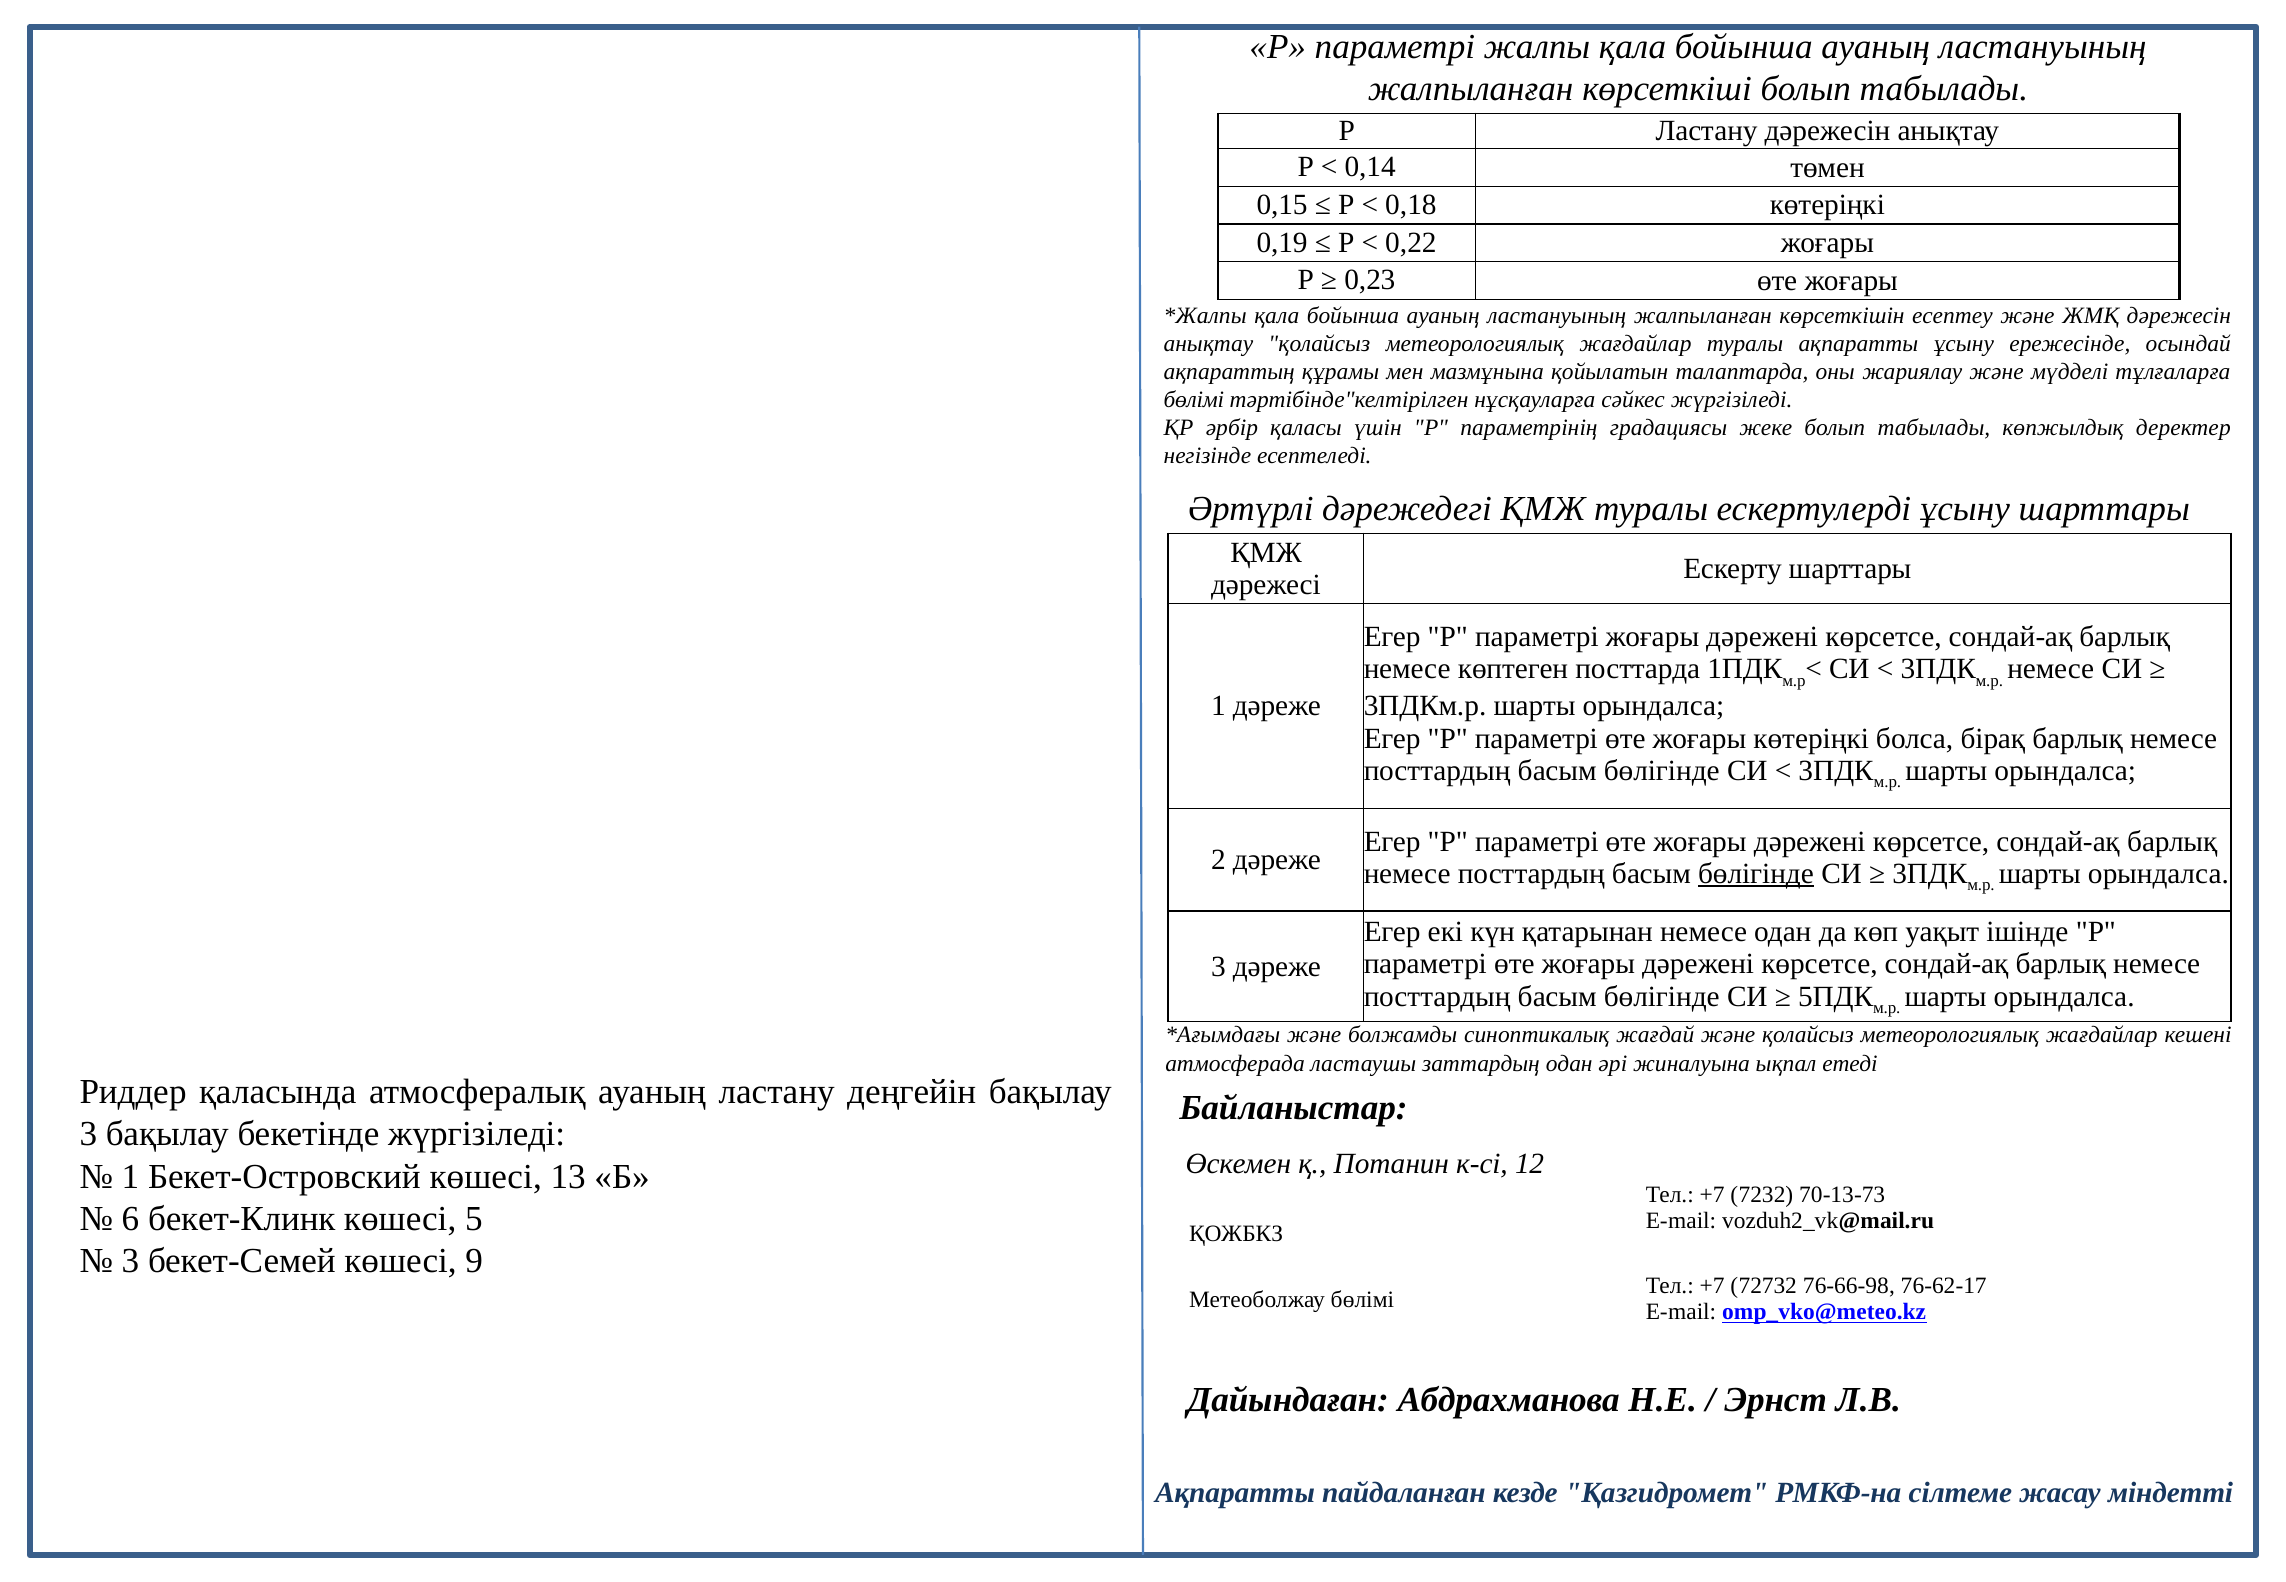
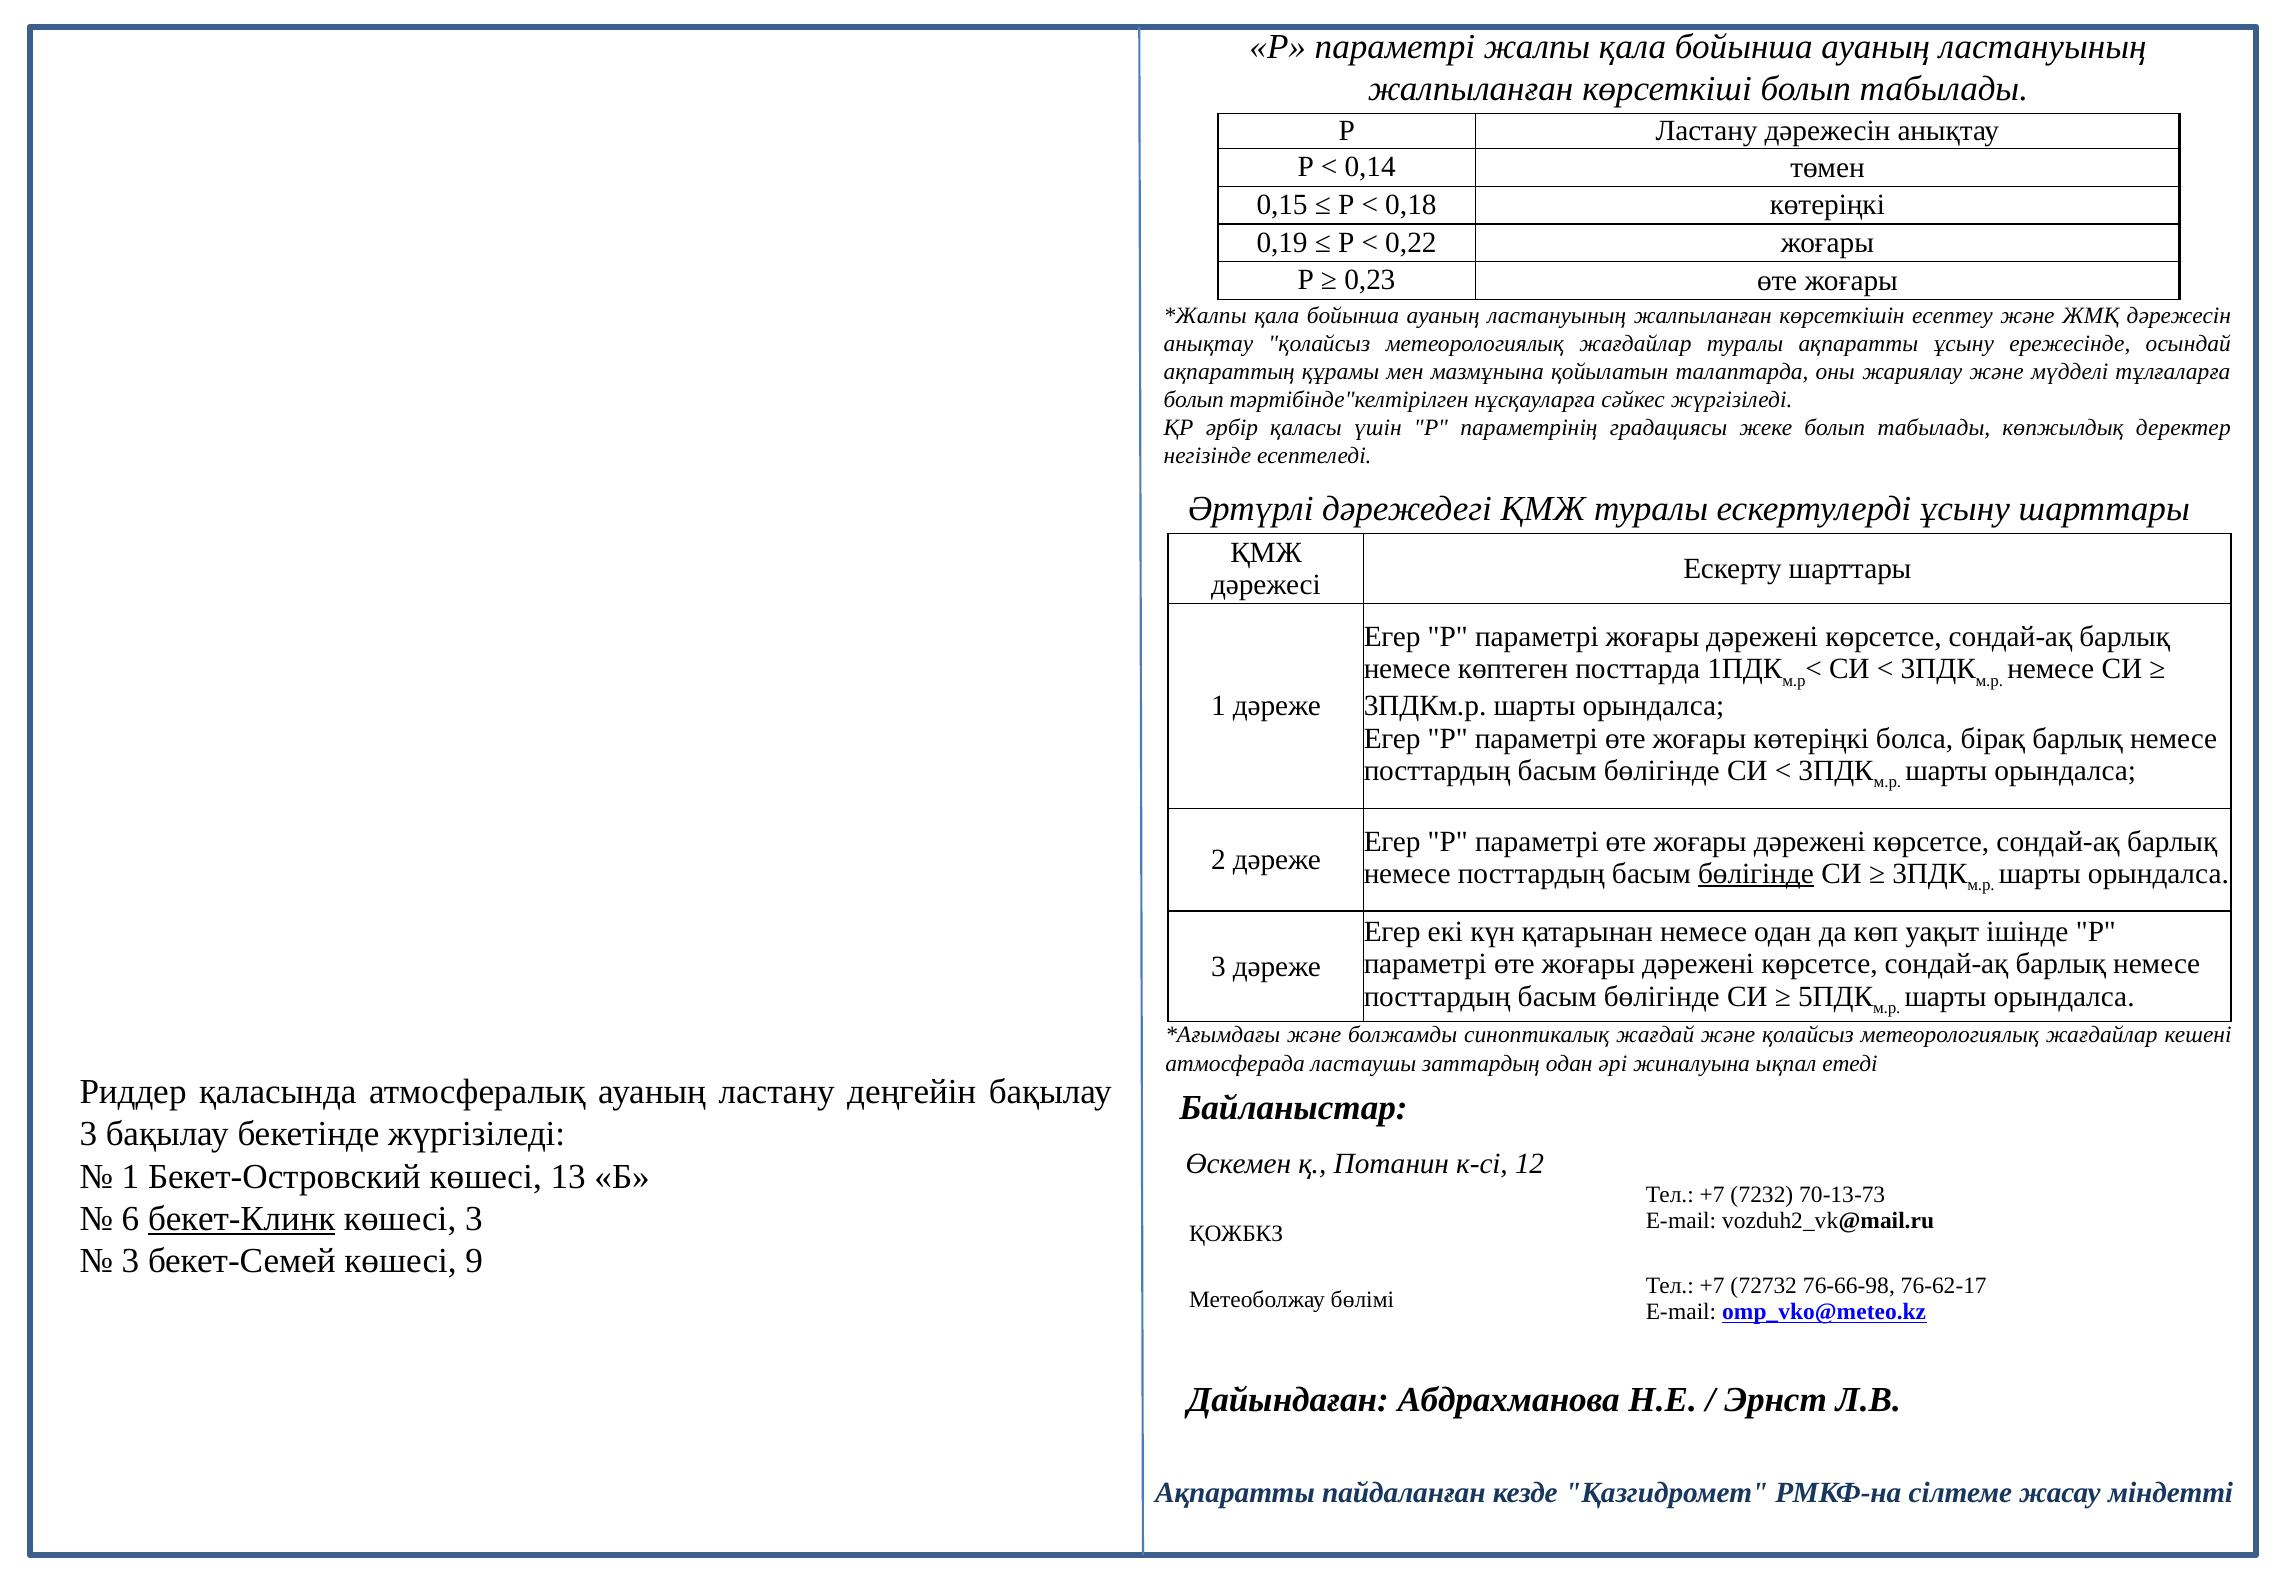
бөлімі at (1194, 400): бөлімі -> болып
бекет-Клинк underline: none -> present
көшесі 5: 5 -> 3
